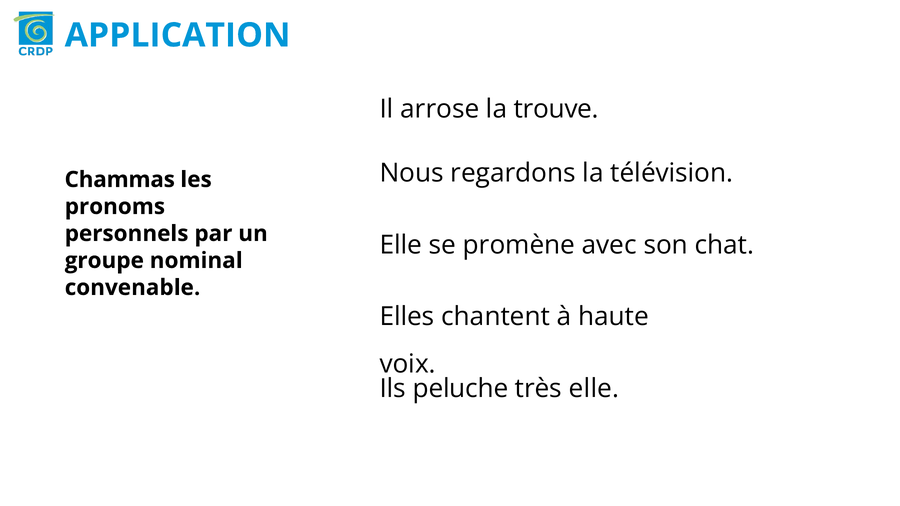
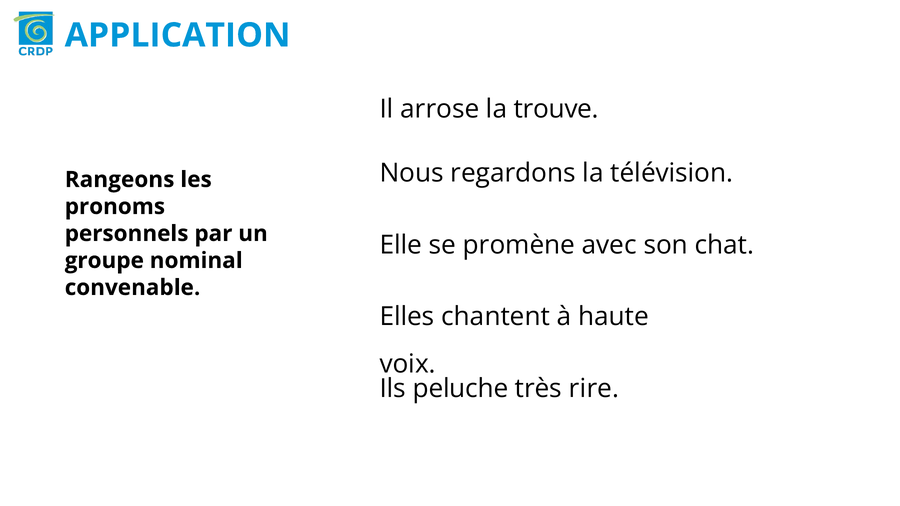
Chammas: Chammas -> Rangeons
très elle: elle -> rire
